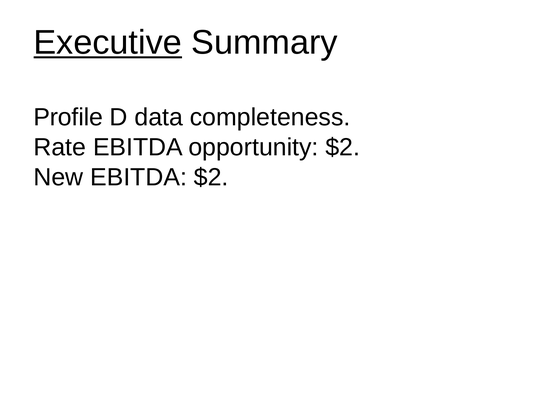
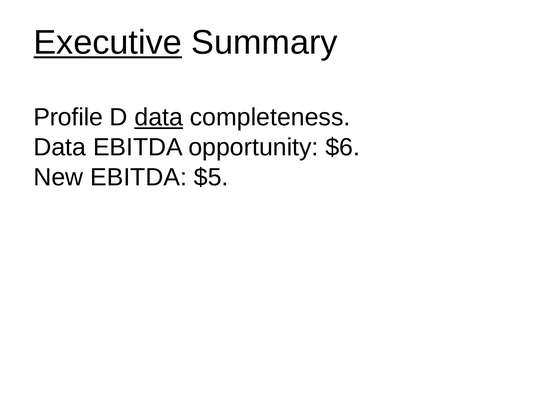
data at (159, 117) underline: none -> present
Rate at (60, 147): Rate -> Data
opportunity $2: $2 -> $6
EBITDA $2: $2 -> $5
